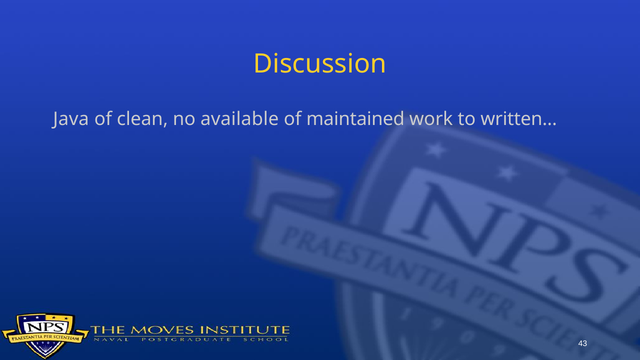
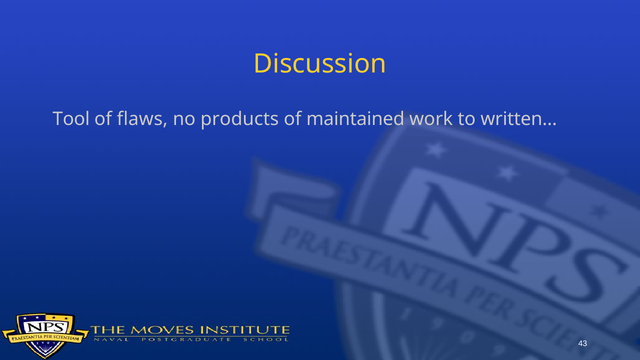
Java: Java -> Tool
clean: clean -> flaws
available: available -> products
